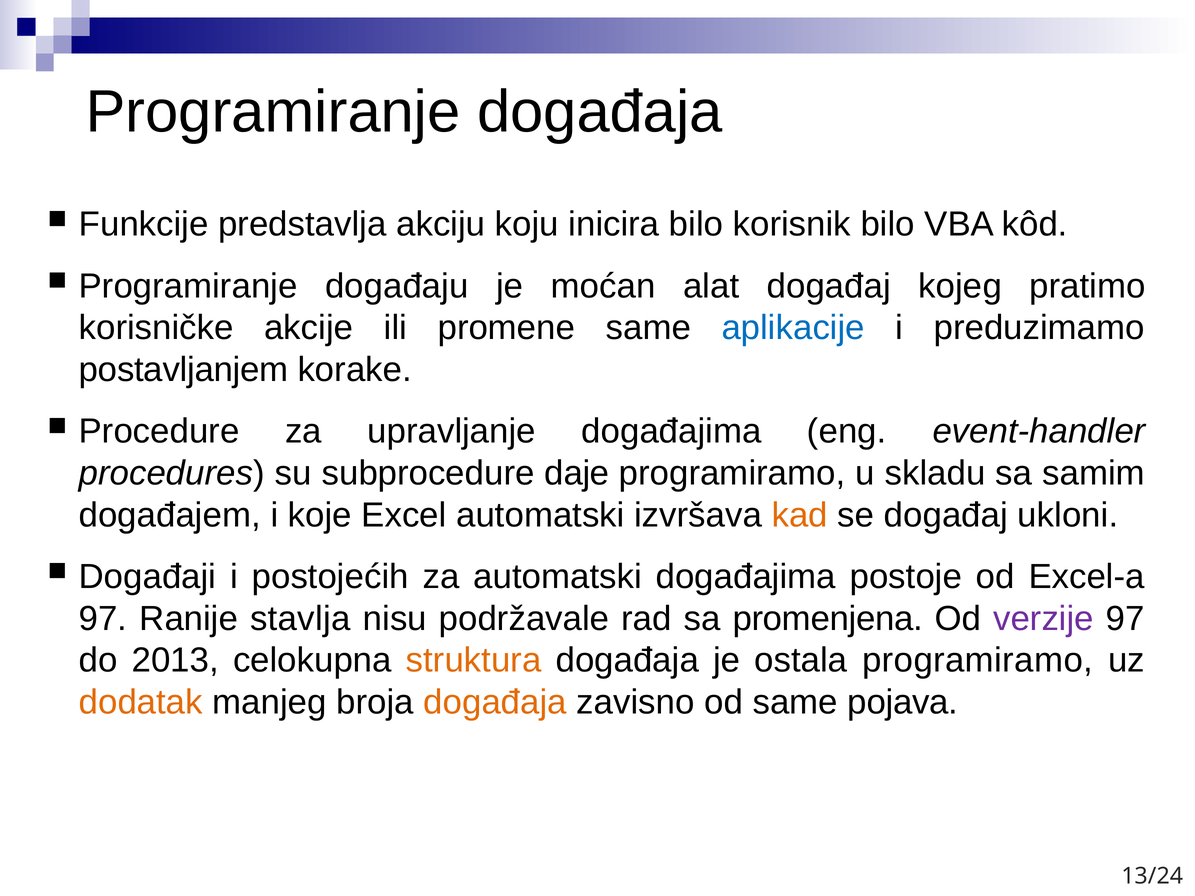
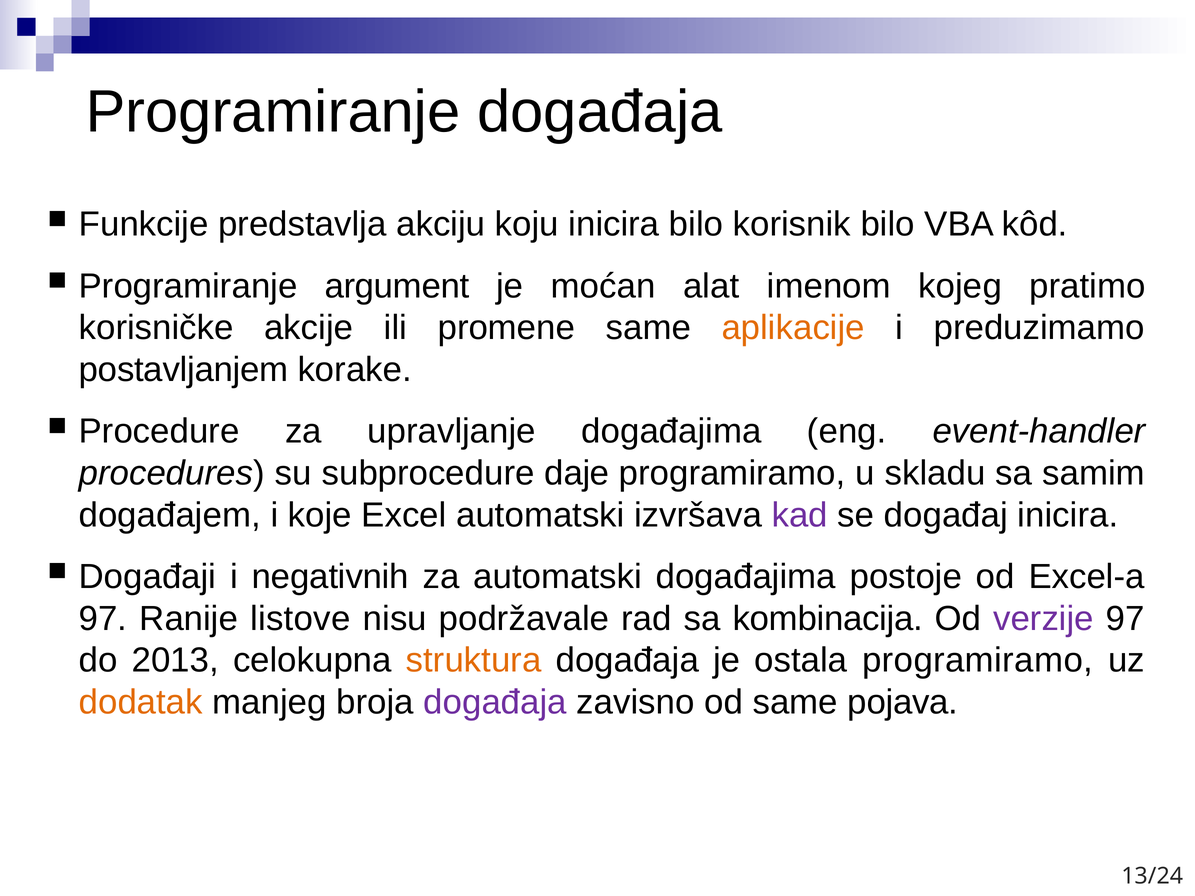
događaju: događaju -> argument
alat događaj: događaj -> imenom
aplikacije colour: blue -> orange
kad colour: orange -> purple
događaj ukloni: ukloni -> inicira
postojećih: postojećih -> negativnih
stavlja: stavlja -> listove
promenjena: promenjena -> kombinacija
događaja at (495, 702) colour: orange -> purple
